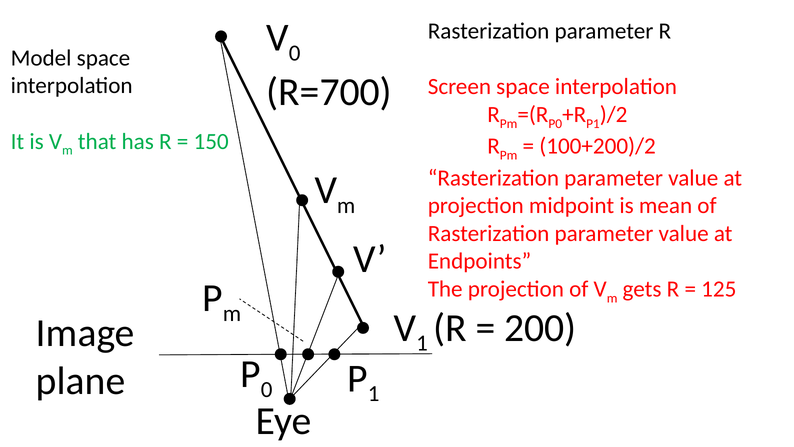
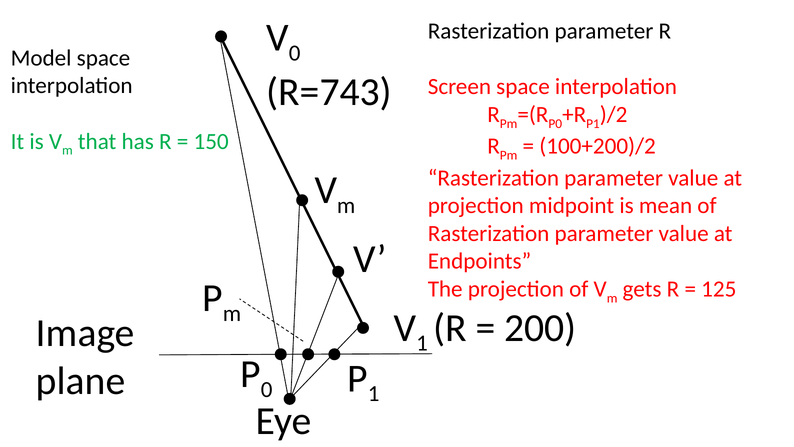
R=700: R=700 -> R=743
